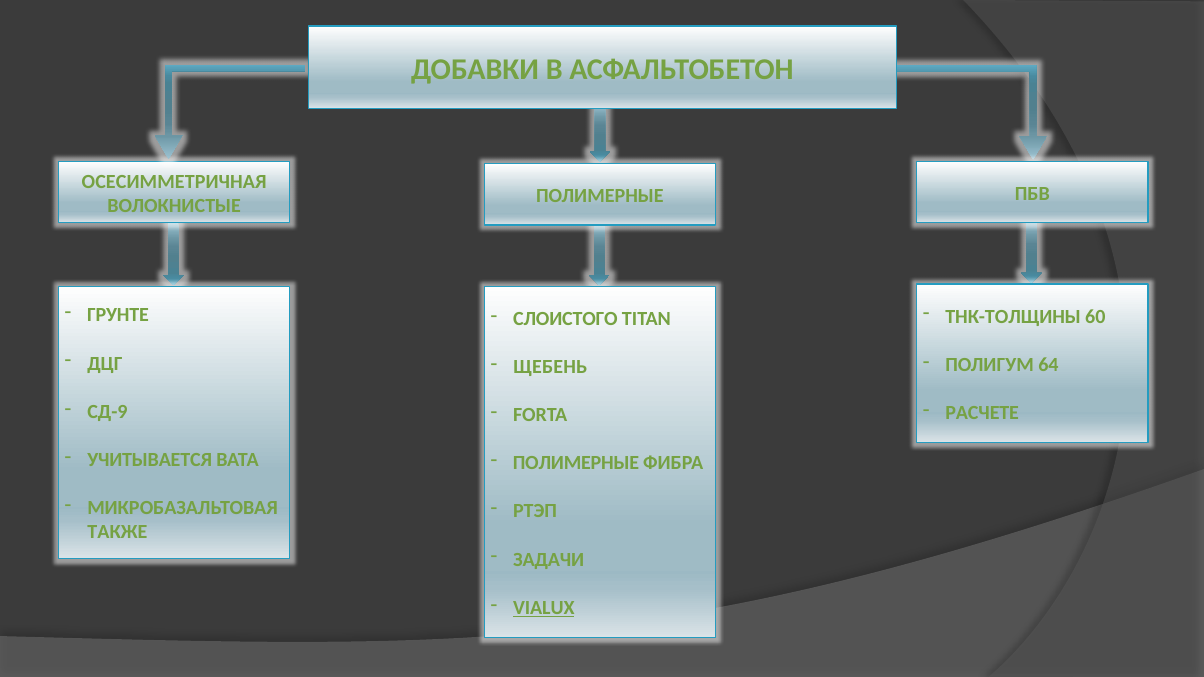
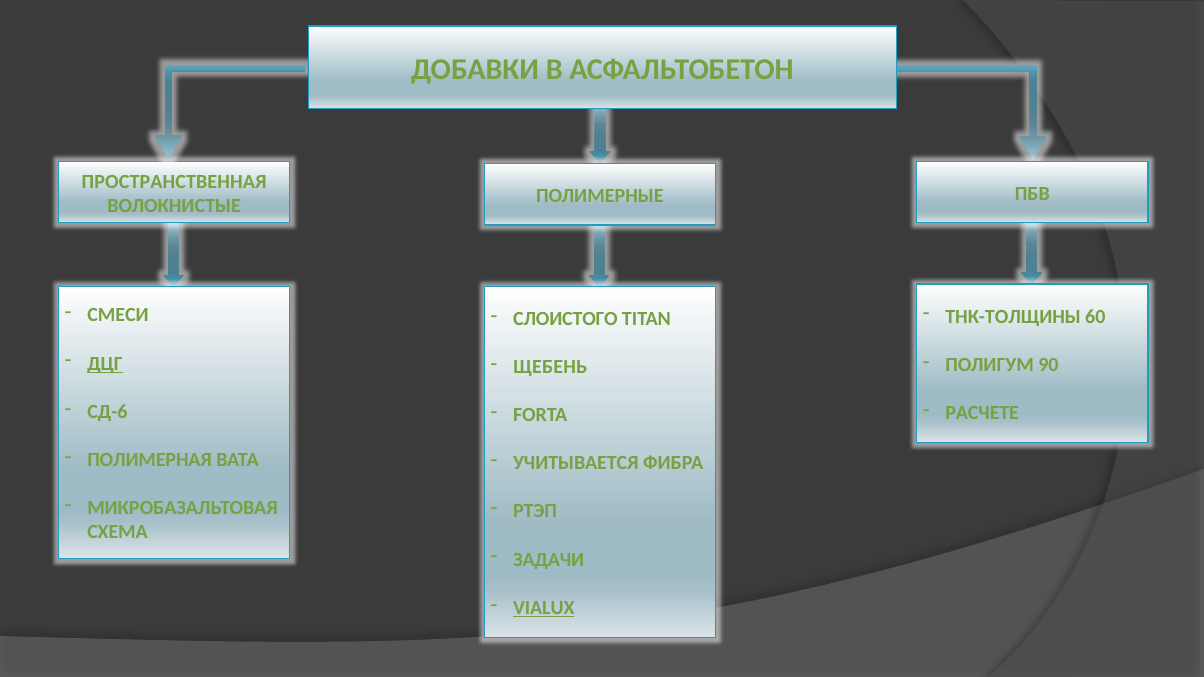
ОСЕСИММЕТРИЧНАЯ: ОСЕСИММЕТРИЧНАЯ -> ПРОСТРАНСТВЕННАЯ
ГРУНТЕ: ГРУНТЕ -> СМЕСИ
ДЦГ underline: none -> present
64: 64 -> 90
СД-9: СД-9 -> СД-6
УЧИТЫВАЕТСЯ: УЧИТЫВАЕТСЯ -> ПОЛИМЕРНАЯ
ПОЛИМЕРНЫЕ at (576, 463): ПОЛИМЕРНЫЕ -> УЧИТЫВАЕТСЯ
ТАКЖЕ: ТАКЖЕ -> СХЕМА
